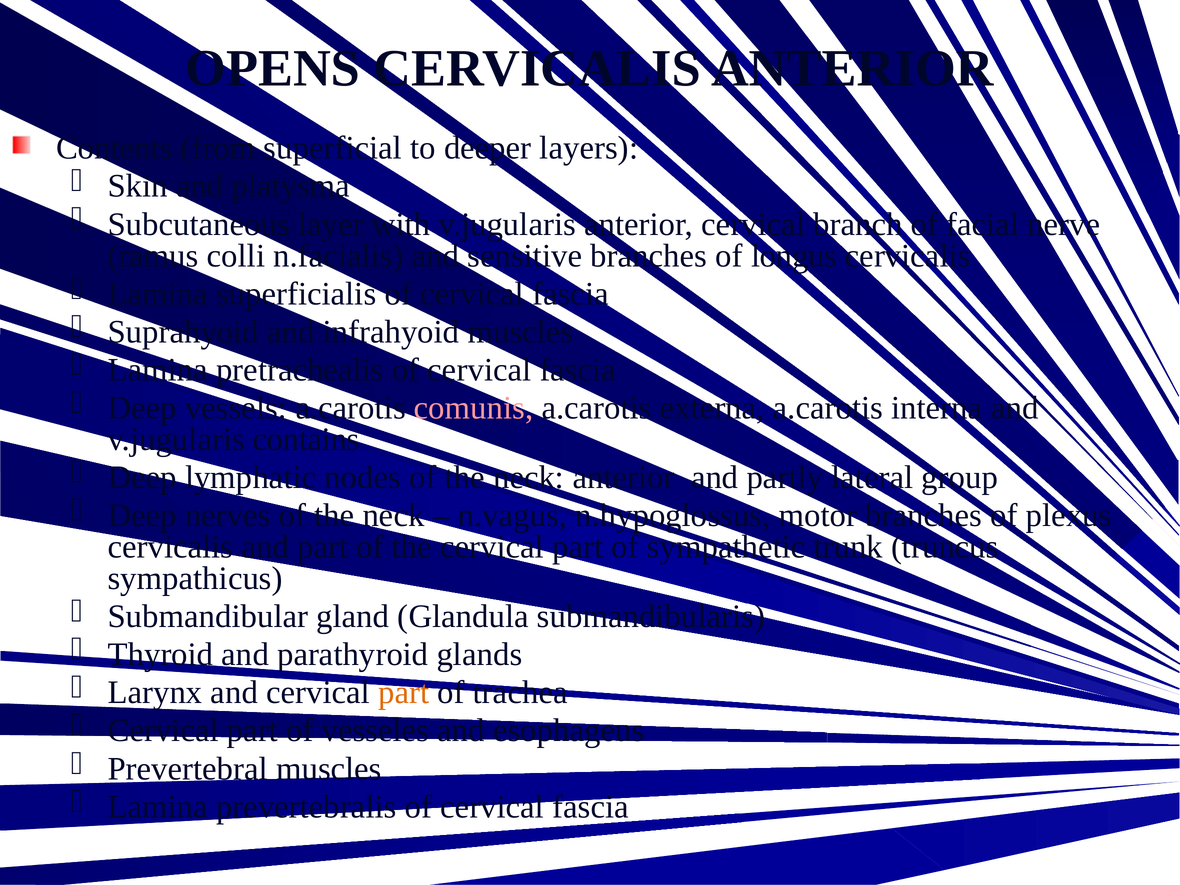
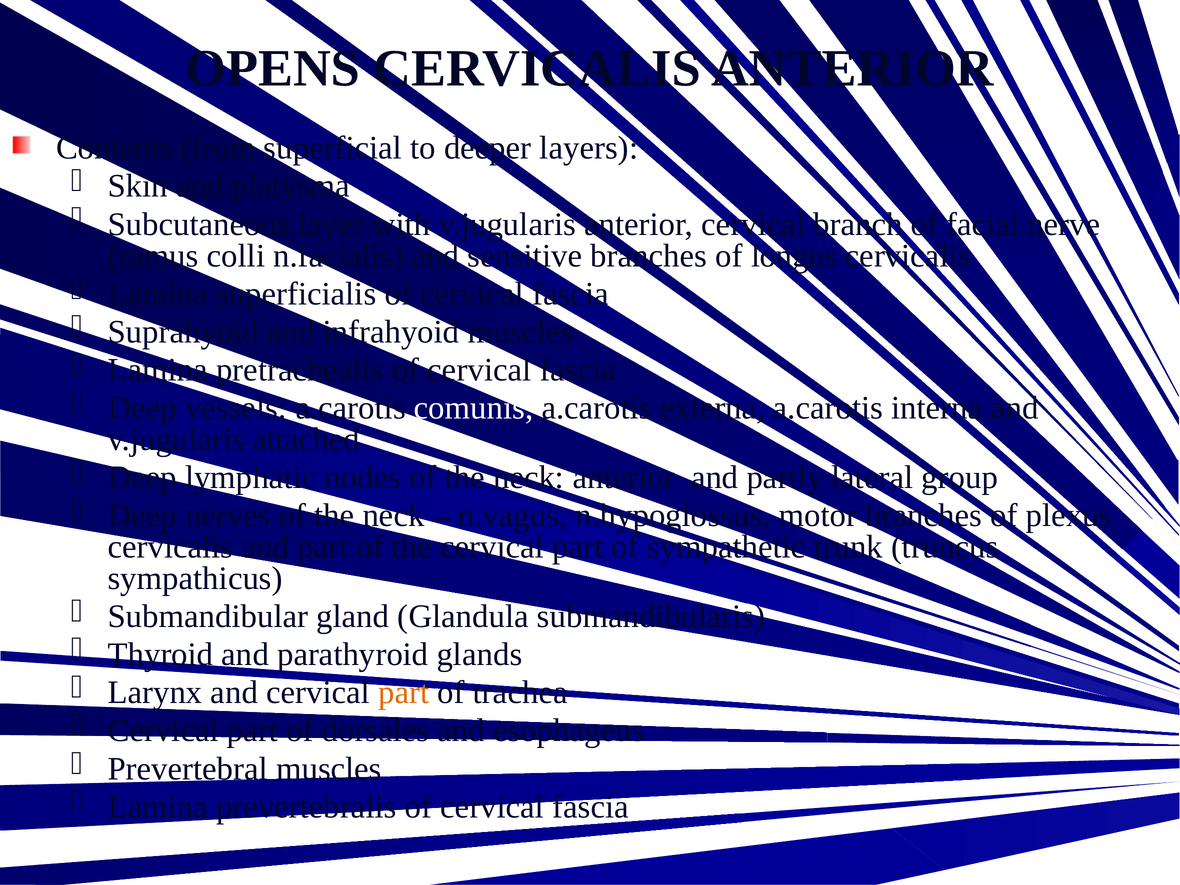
comunis colour: pink -> white
contains: contains -> attached
vesseles: vesseles -> dorsales
